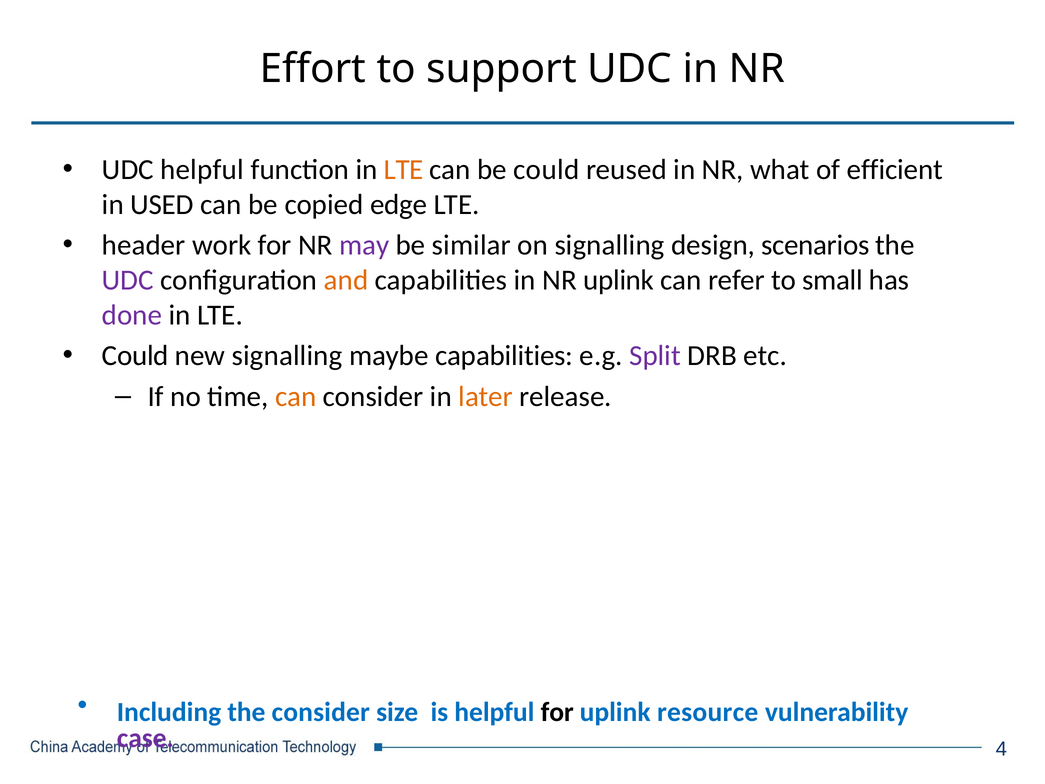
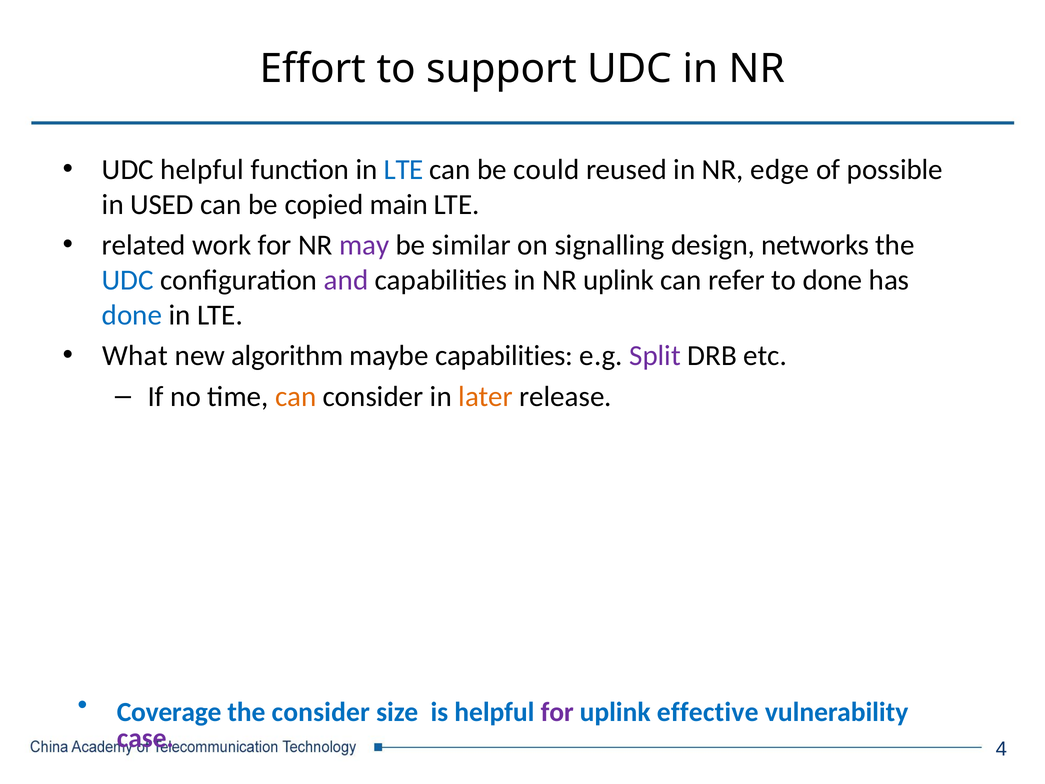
LTE at (404, 170) colour: orange -> blue
what: what -> edge
efficient: efficient -> possible
edge: edge -> main
header: header -> related
scenarios: scenarios -> networks
UDC at (128, 280) colour: purple -> blue
and colour: orange -> purple
to small: small -> done
done at (132, 315) colour: purple -> blue
Could at (135, 356): Could -> What
new signalling: signalling -> algorithm
Including: Including -> Coverage
for at (557, 712) colour: black -> purple
resource: resource -> effective
